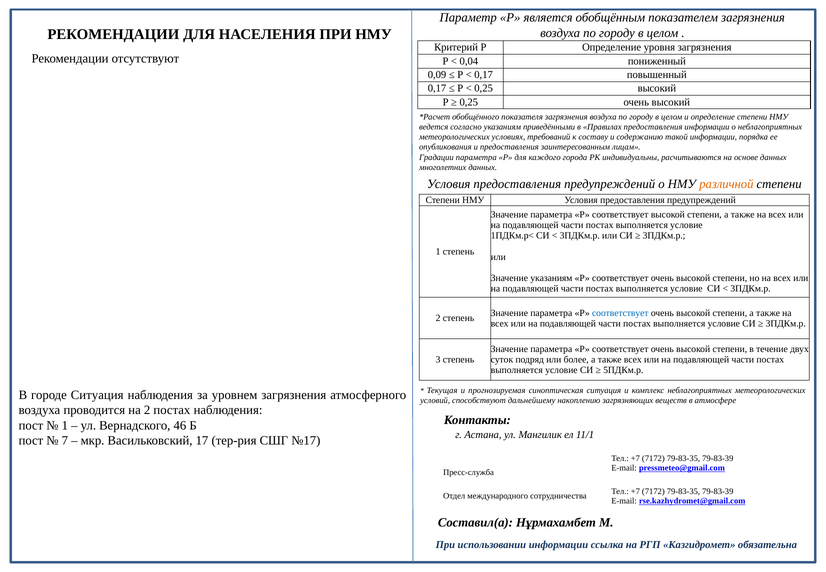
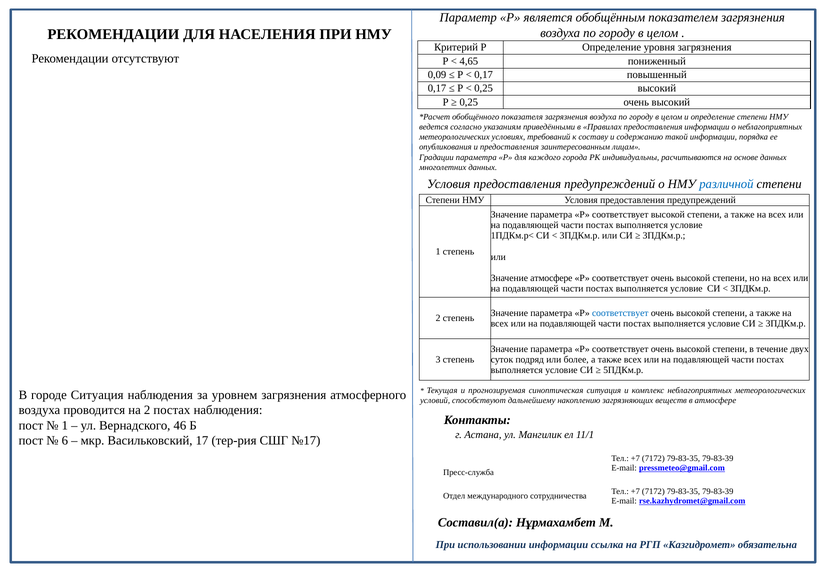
0,04: 0,04 -> 4,65
различной colour: orange -> blue
Значение указаниям: указаниям -> атмосфере
7: 7 -> 6
